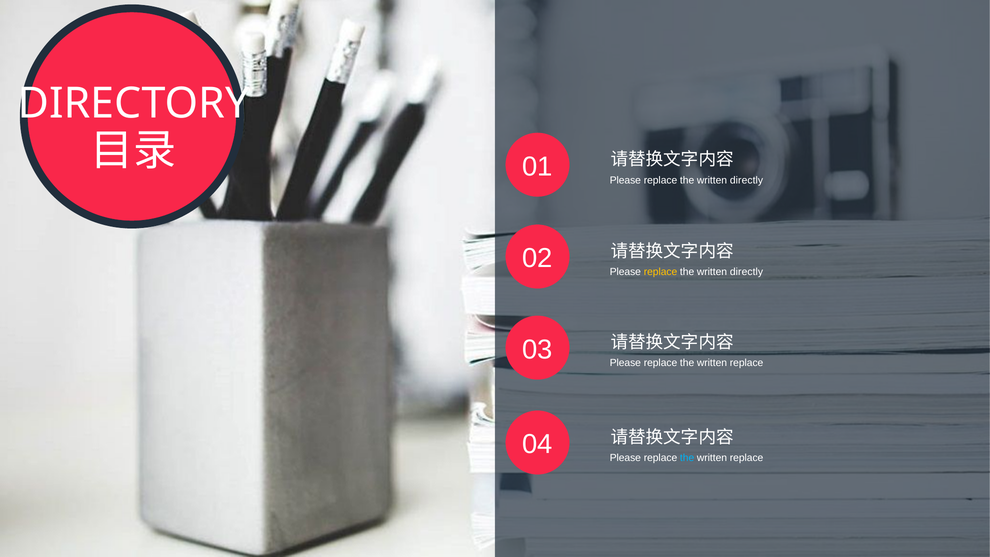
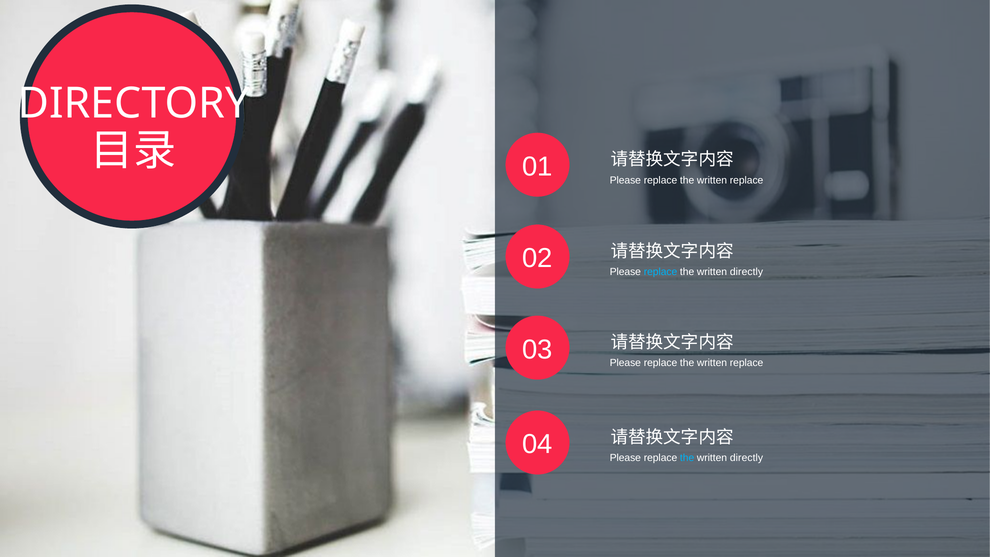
directly at (747, 180): directly -> replace
replace at (661, 272) colour: yellow -> light blue
replace at (747, 458): replace -> directly
